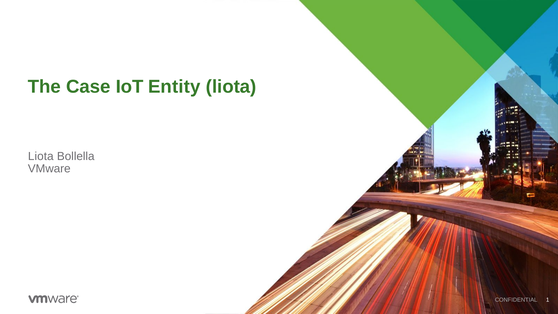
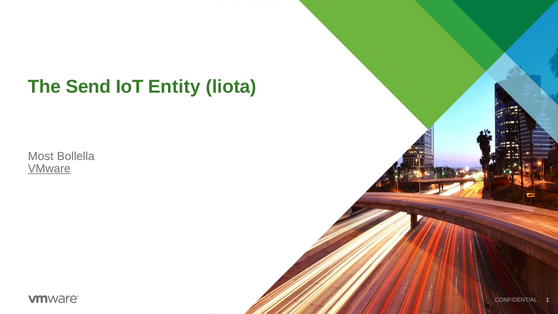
Case: Case -> Send
Liota at (41, 156): Liota -> Most
VMware underline: none -> present
